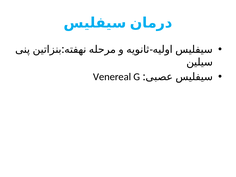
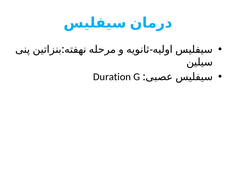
Venereal: Venereal -> Duration
